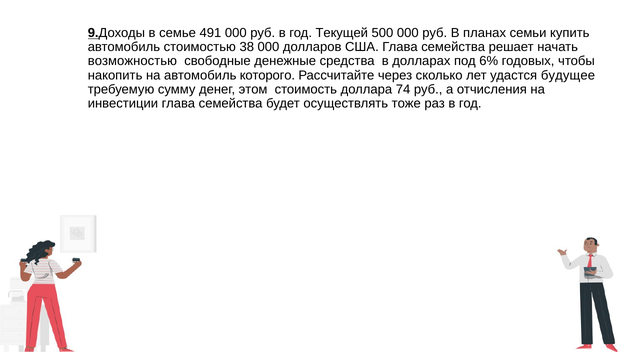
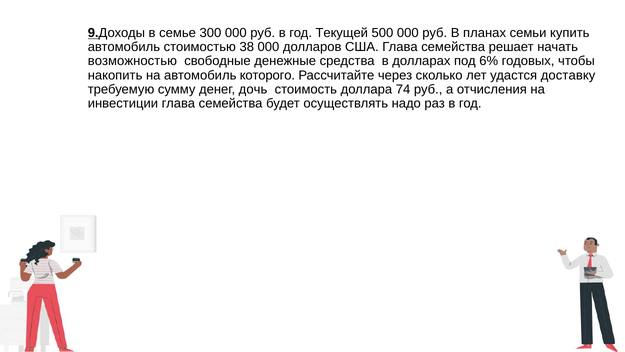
491: 491 -> 300
будущее: будущее -> доставку
этом: этом -> дочь
тоже: тоже -> надо
